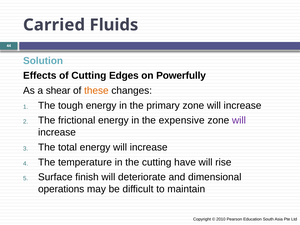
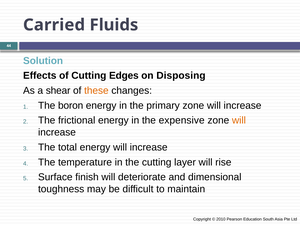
Powerfully: Powerfully -> Disposing
tough: tough -> boron
will at (239, 120) colour: purple -> orange
have: have -> layer
operations: operations -> toughness
